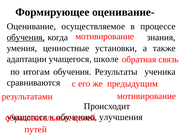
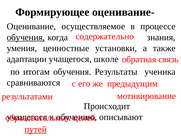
мотивирование at (105, 36): мотивирование -> содержательно
улучшения: улучшения -> описывают
путей underline: none -> present
